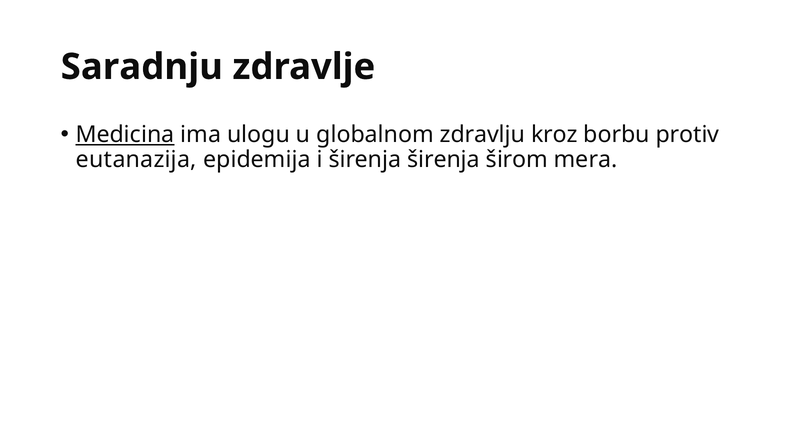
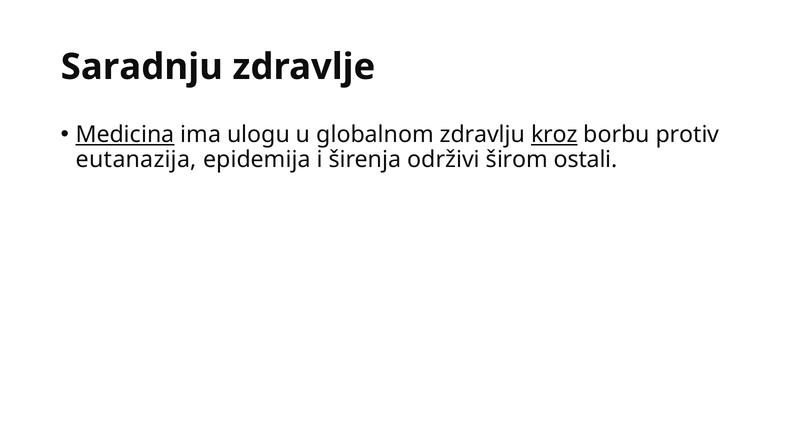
kroz underline: none -> present
širenja širenja: širenja -> održivi
mera: mera -> ostali
